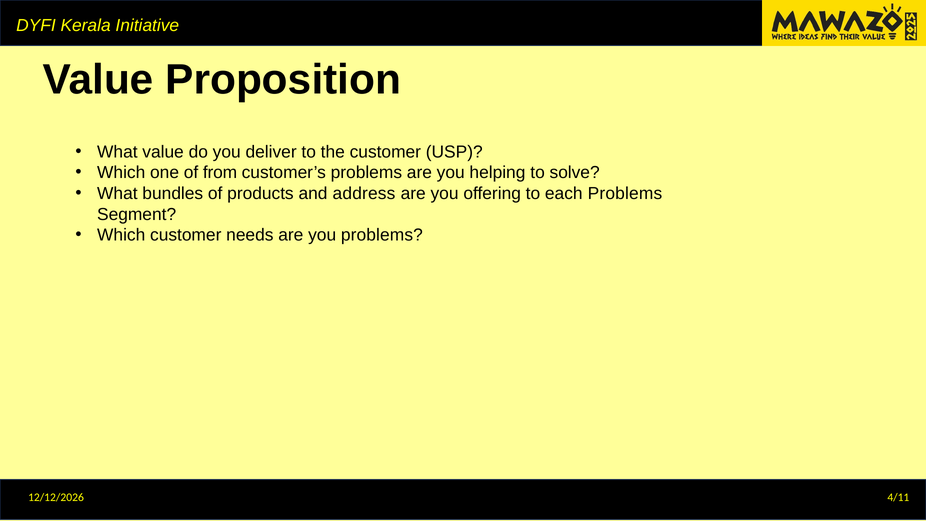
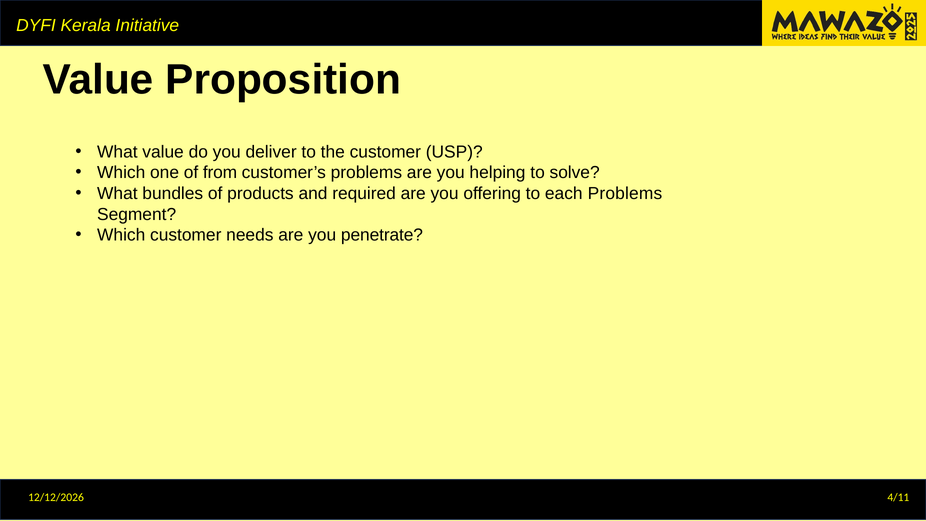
address: address -> required
you problems: problems -> penetrate
